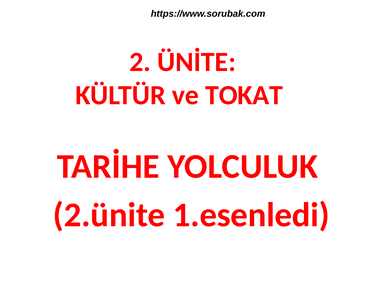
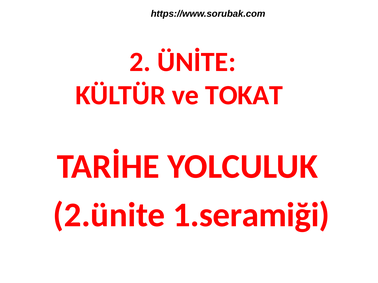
1.esenledi: 1.esenledi -> 1.seramiği
